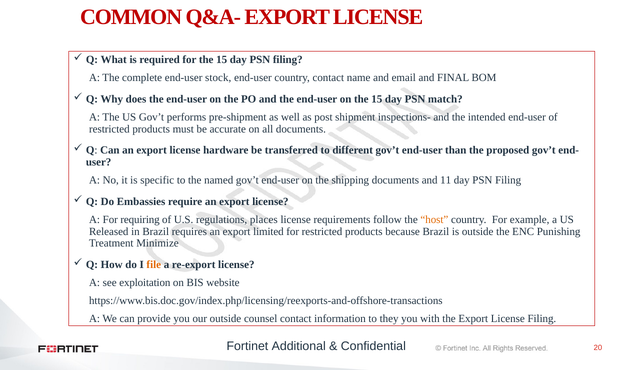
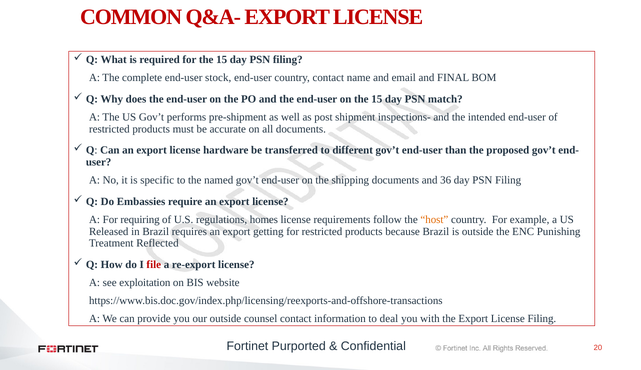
11: 11 -> 36
places: places -> homes
limited: limited -> getting
Minimize: Minimize -> Reflected
file colour: orange -> red
they: they -> deal
Additional: Additional -> Purported
